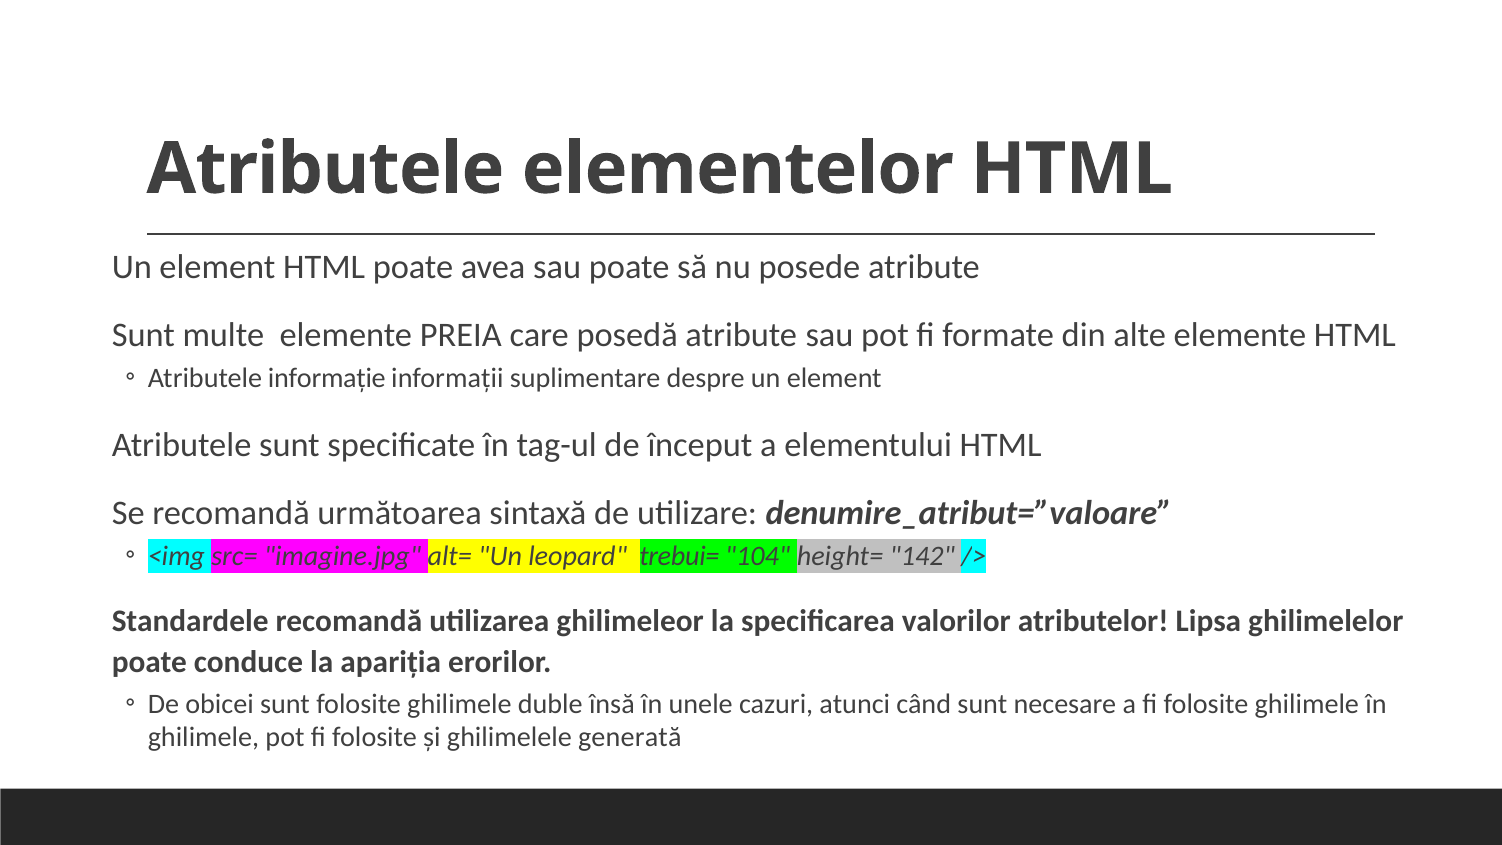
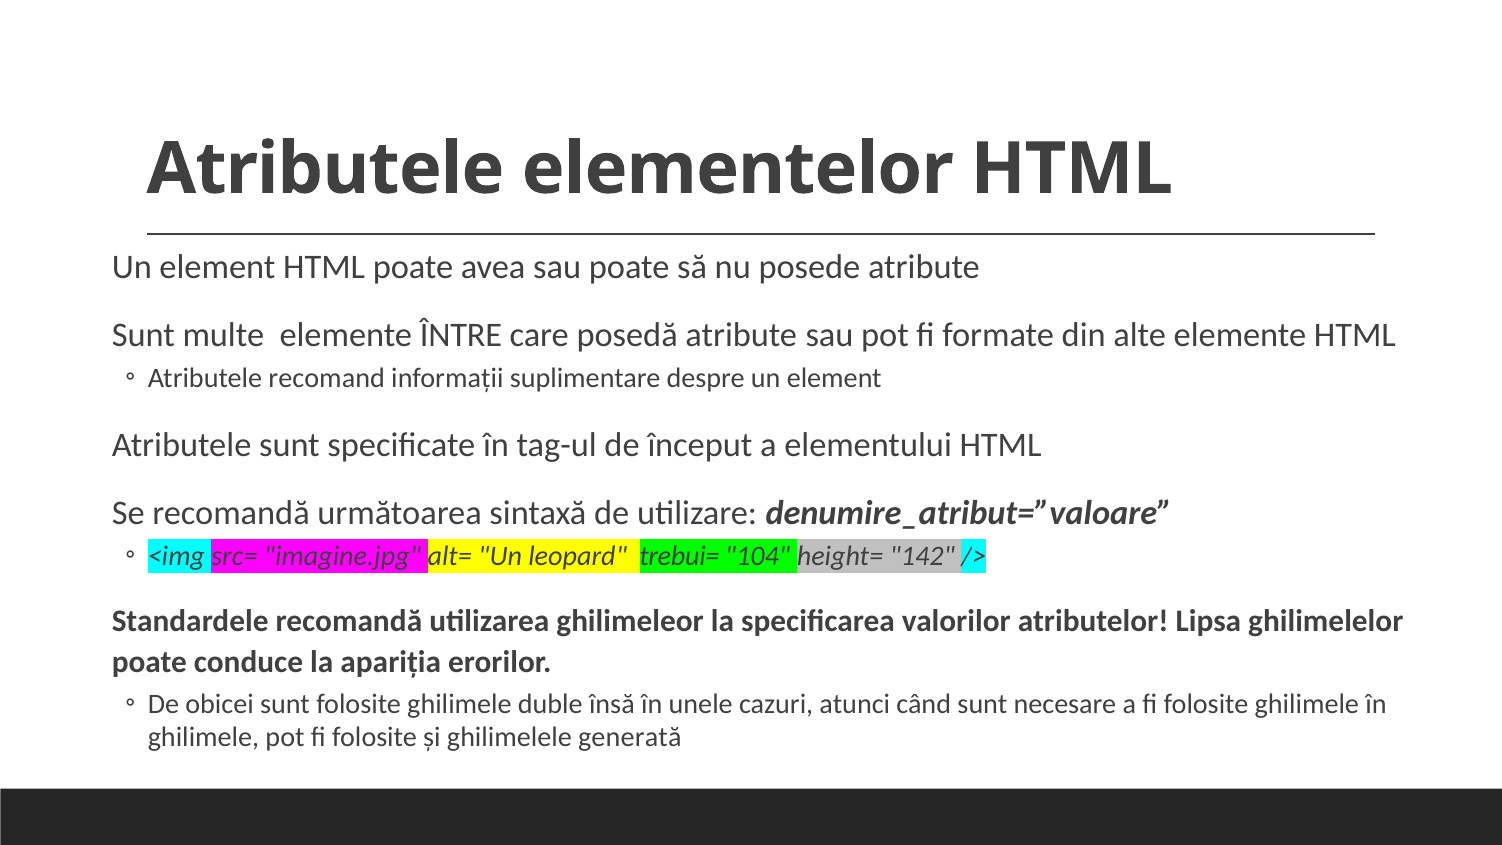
PREIA: PREIA -> ÎNTRE
informaţie: informaţie -> recomand
